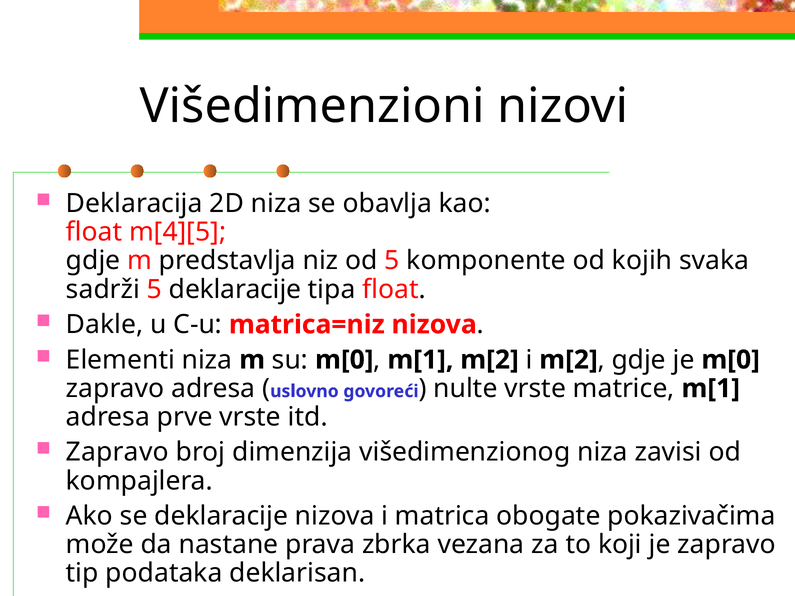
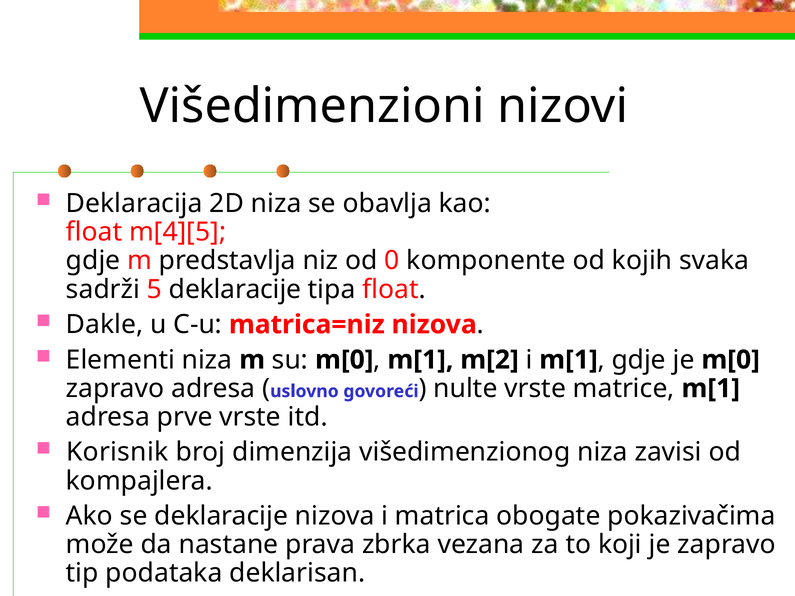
od 5: 5 -> 0
i m[2: m[2 -> m[1
Zapravo at (117, 452): Zapravo -> Korisnik
